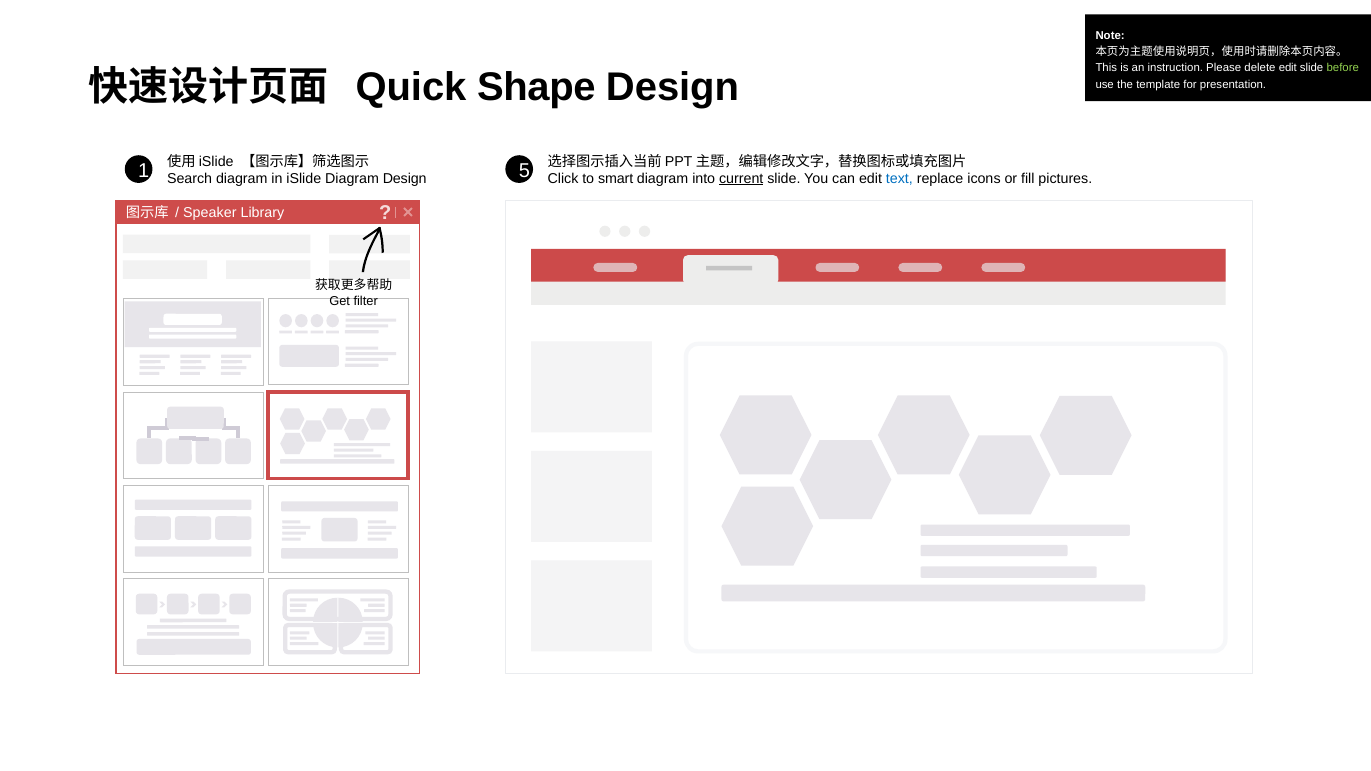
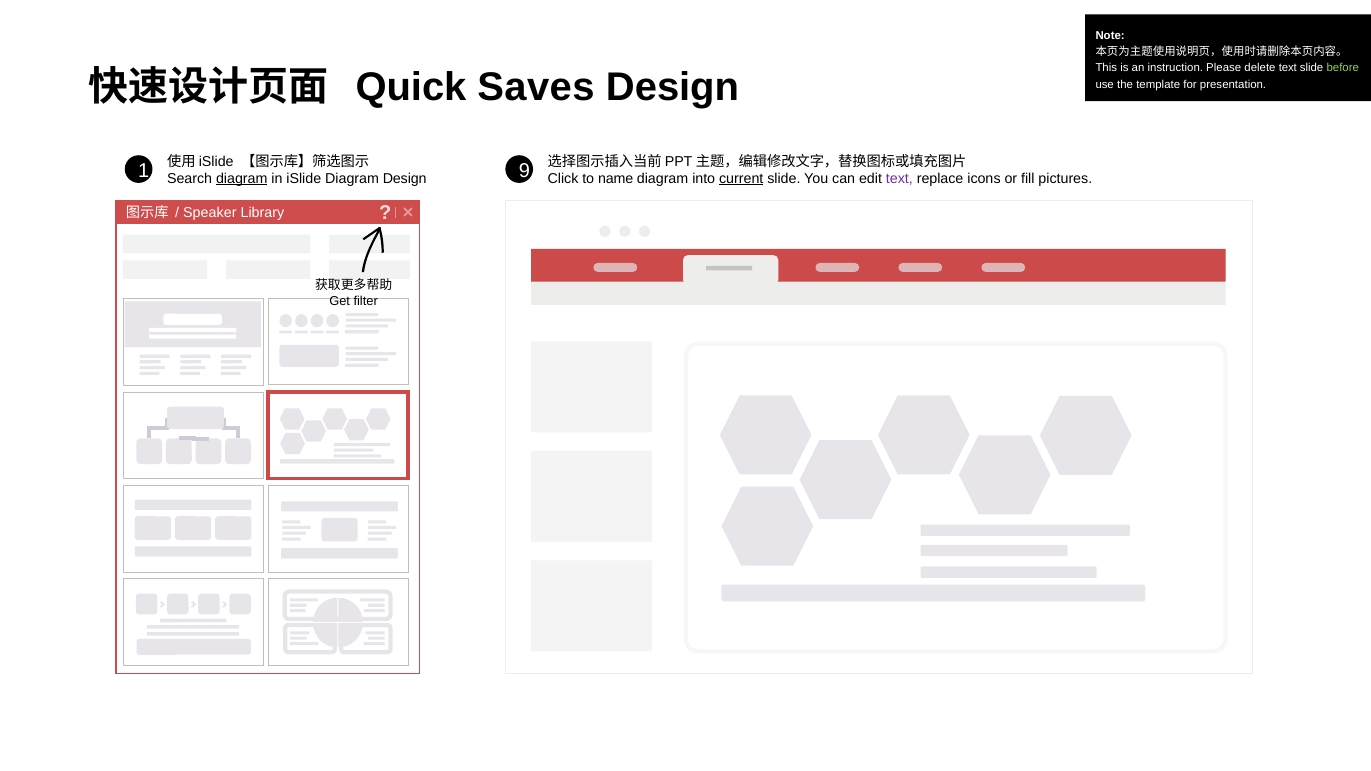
delete edit: edit -> text
Shape: Shape -> Saves
5: 5 -> 9
diagram at (242, 179) underline: none -> present
smart: smart -> name
text at (899, 179) colour: blue -> purple
